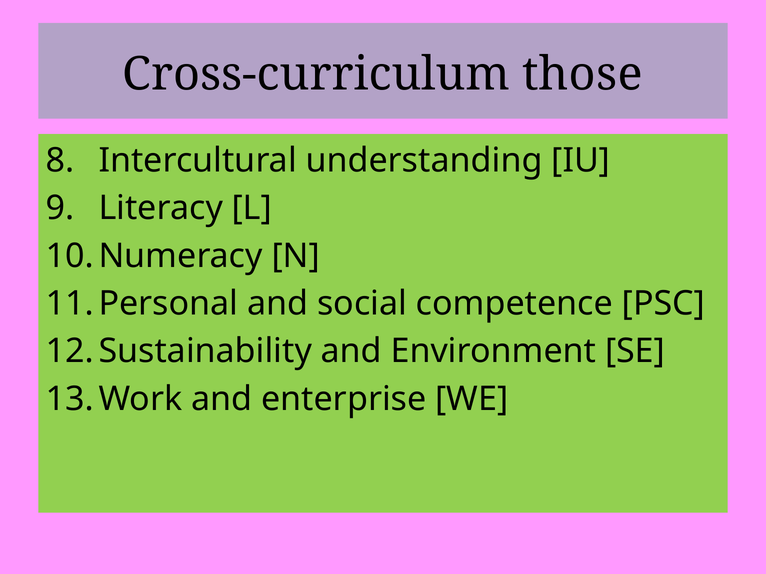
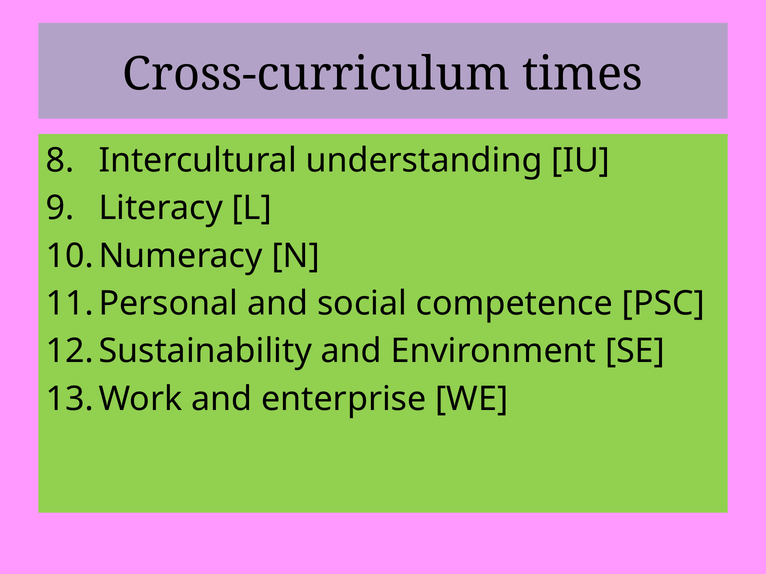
those: those -> times
